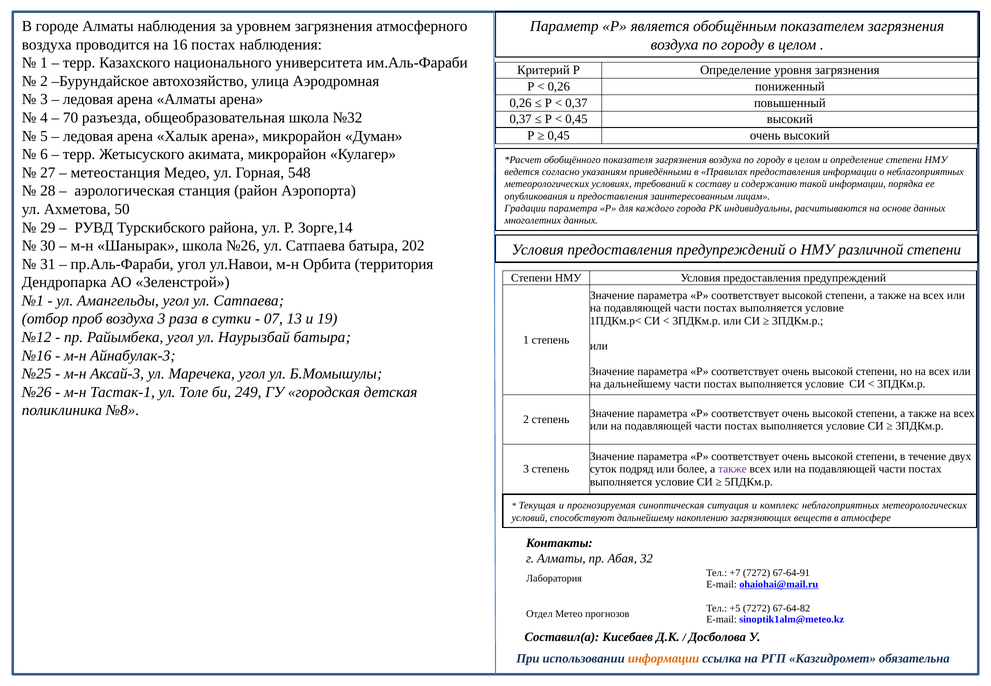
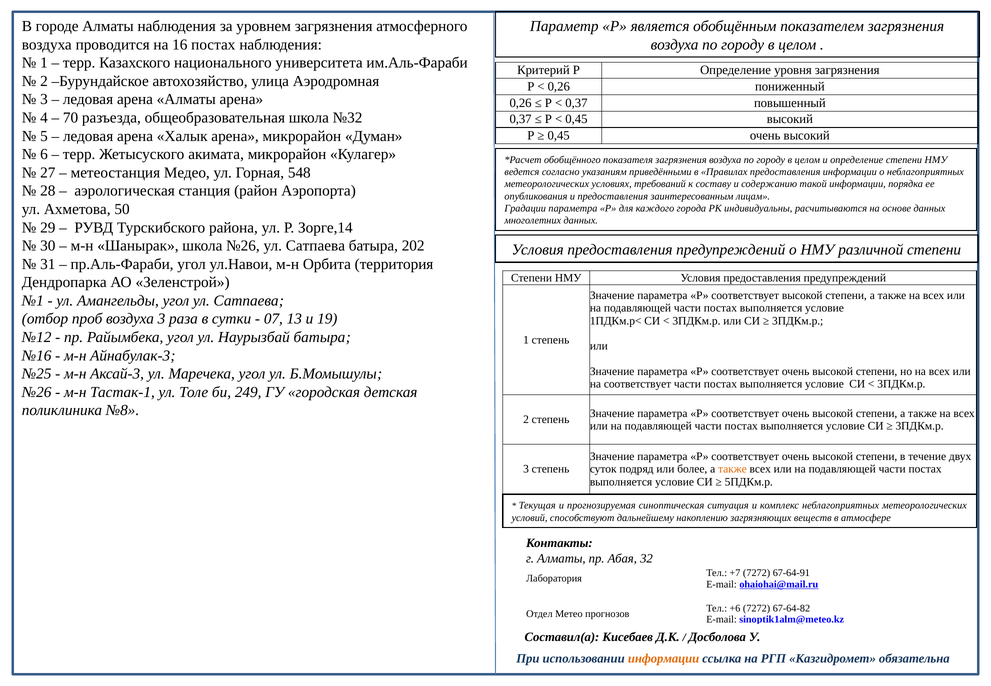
на дальнейшему: дальнейшему -> соответствует
также at (732, 469) colour: purple -> orange
+5: +5 -> +6
